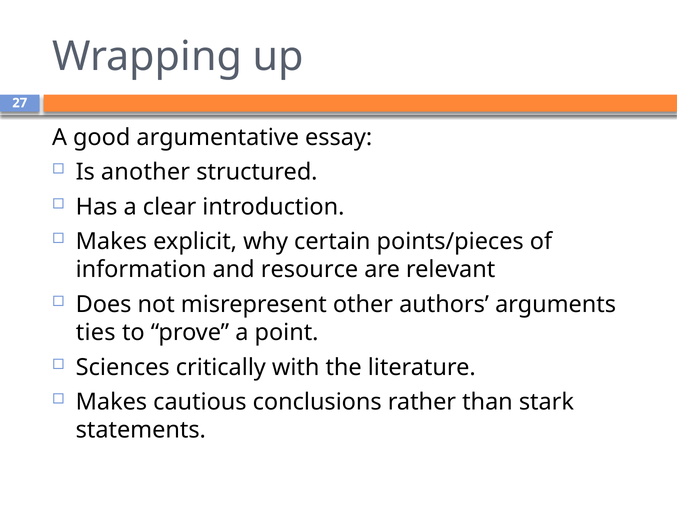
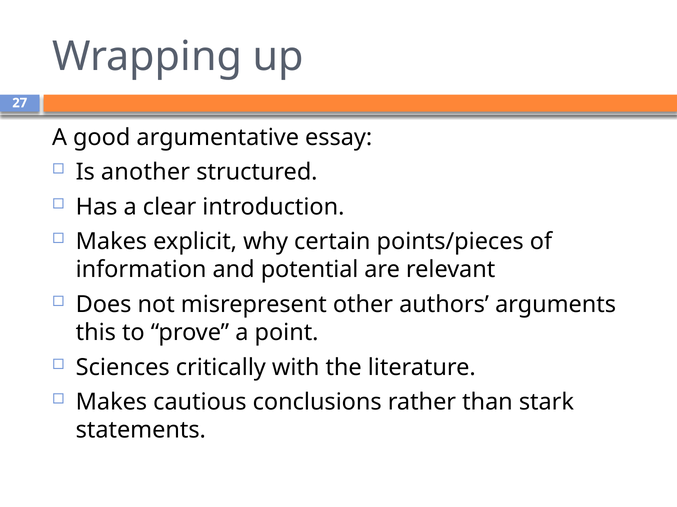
resource: resource -> potential
ties: ties -> this
